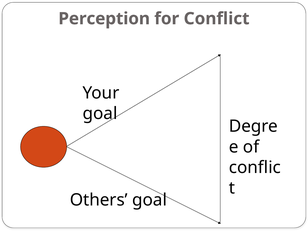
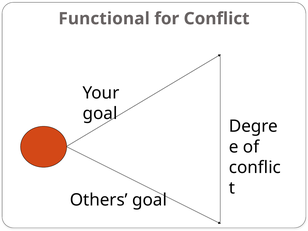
Perception: Perception -> Functional
